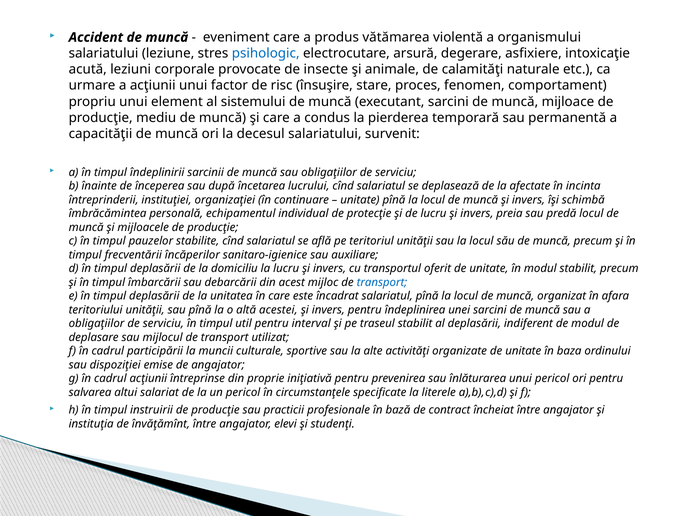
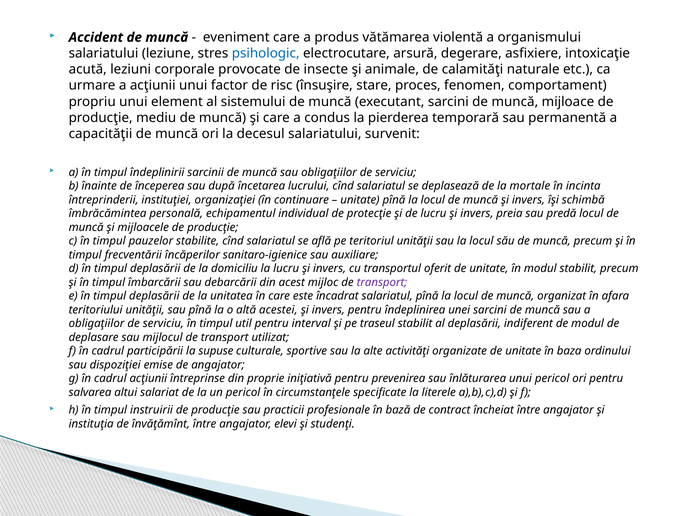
afectate: afectate -> mortale
transport at (382, 282) colour: blue -> purple
muncii: muncii -> supuse
